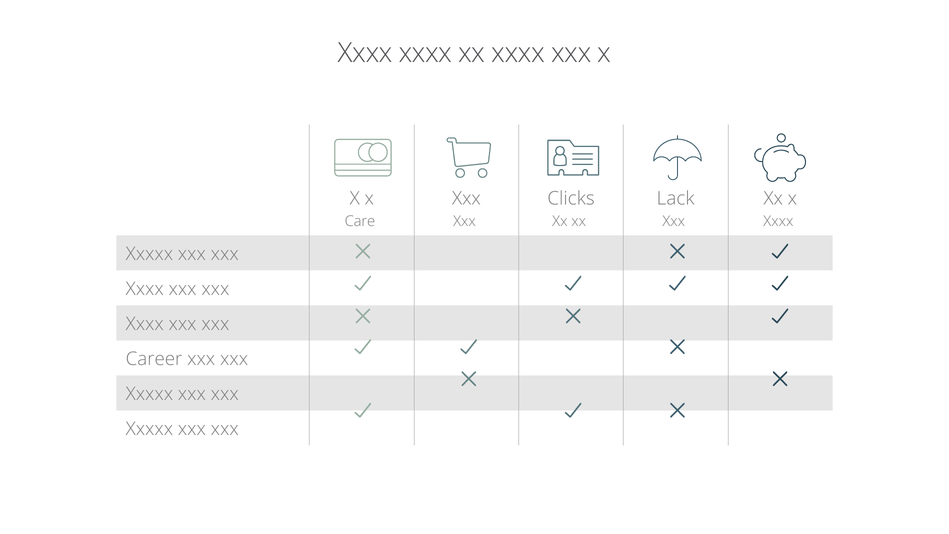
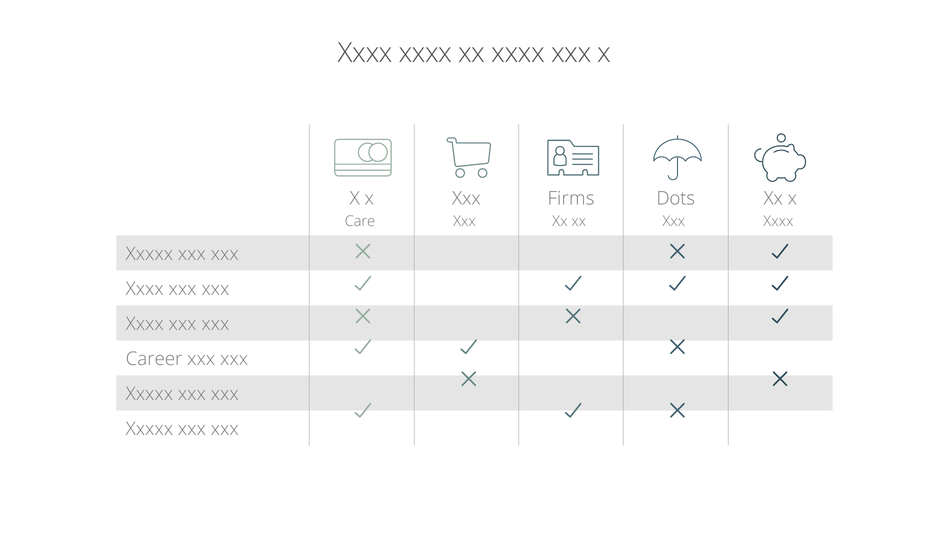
Clicks: Clicks -> Firms
Lack: Lack -> Dots
